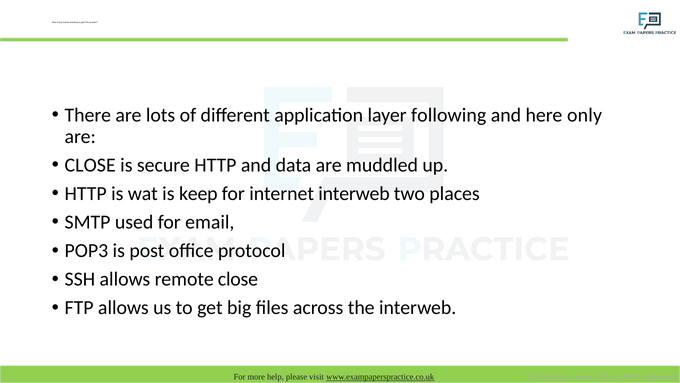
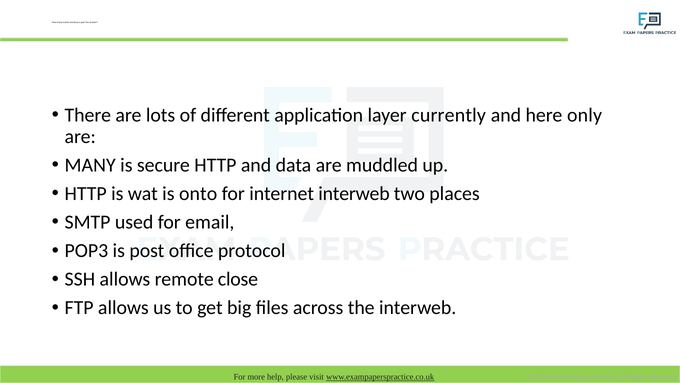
following: following -> currently
CLOSE at (90, 165): CLOSE -> MANY
keep: keep -> onto
